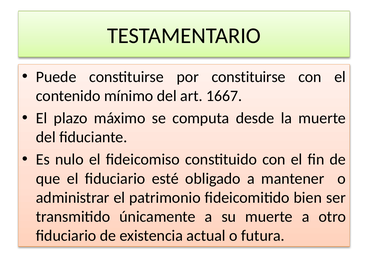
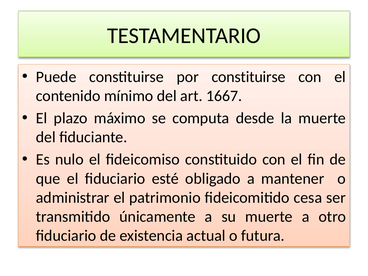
bien: bien -> cesa
